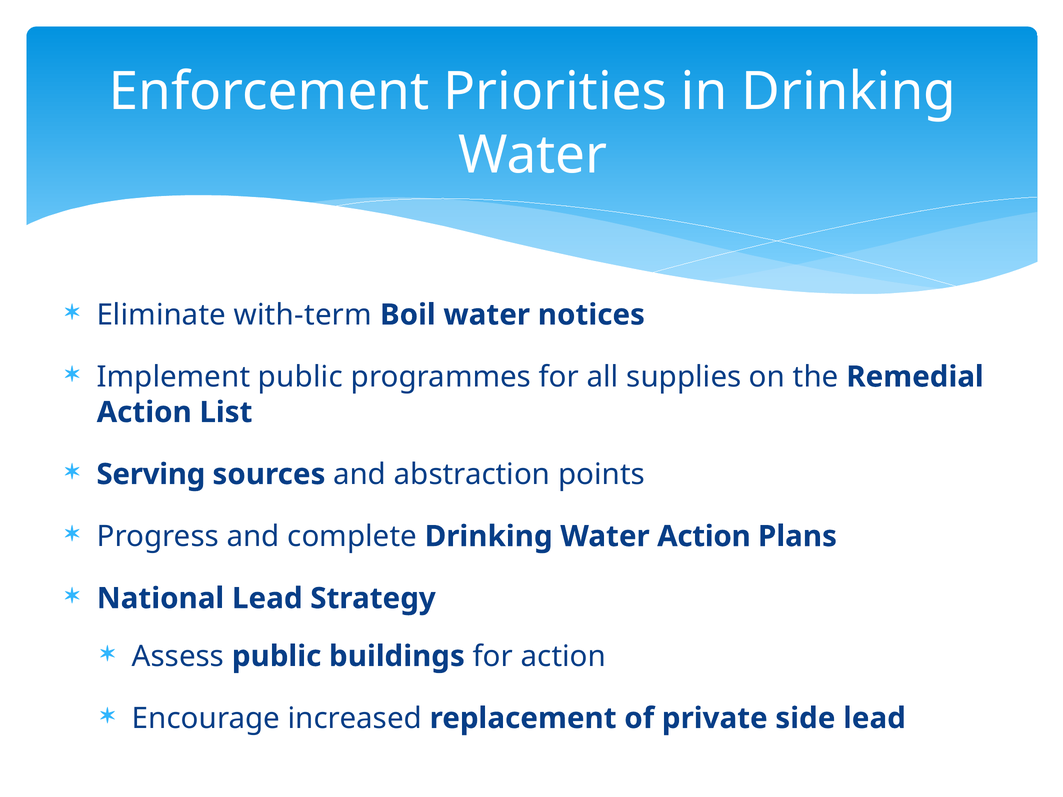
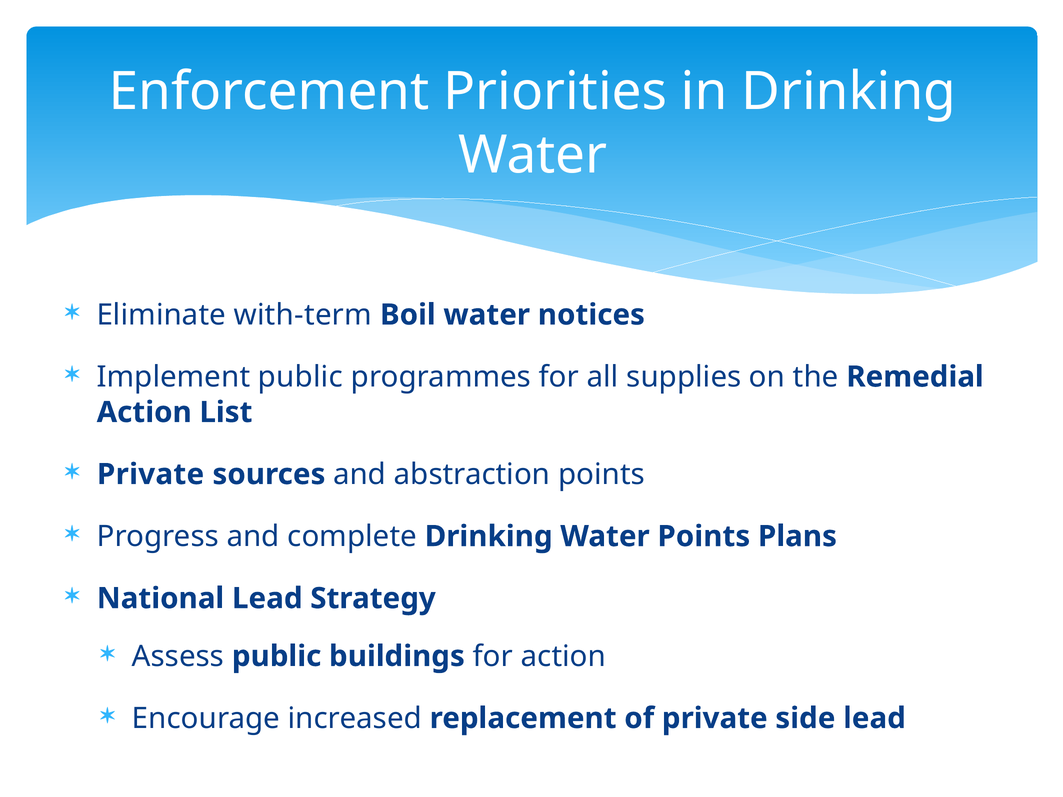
Serving at (151, 475): Serving -> Private
Water Action: Action -> Points
